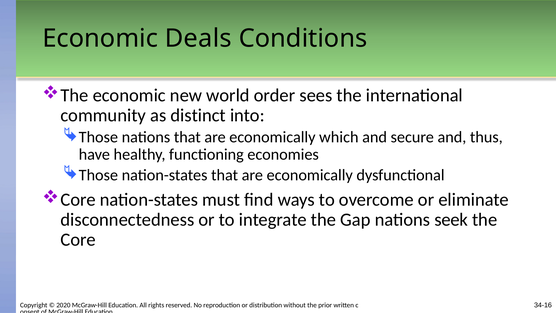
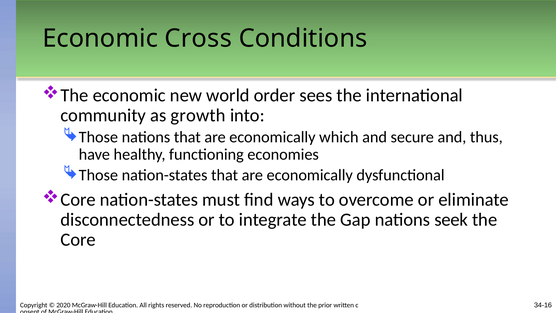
Deals: Deals -> Cross
distinct: distinct -> growth
